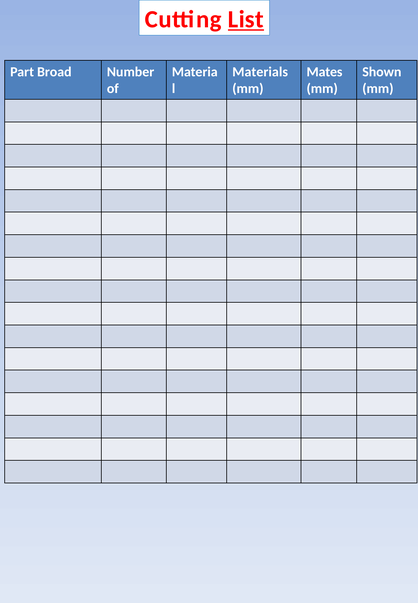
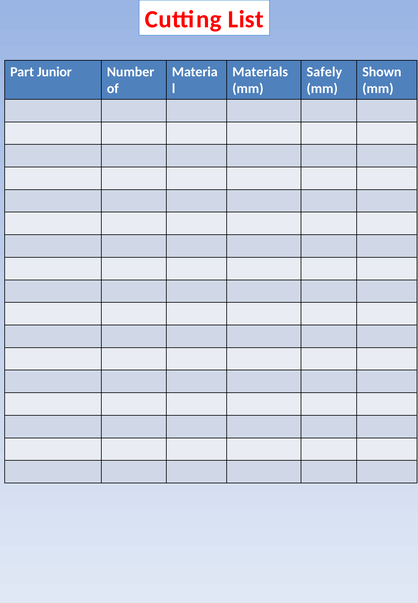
List underline: present -> none
Broad: Broad -> Junior
Mates: Mates -> Safely
